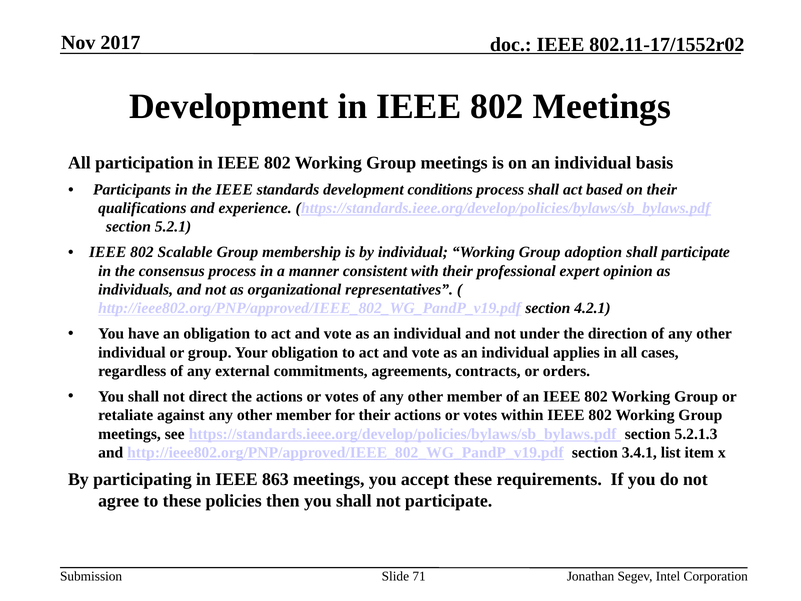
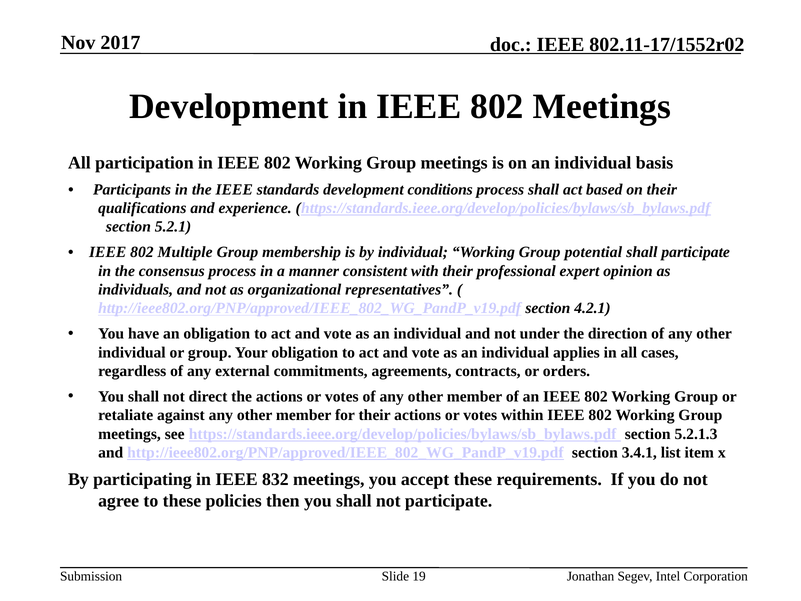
Scalable: Scalable -> Multiple
adoption: adoption -> potential
863: 863 -> 832
71: 71 -> 19
